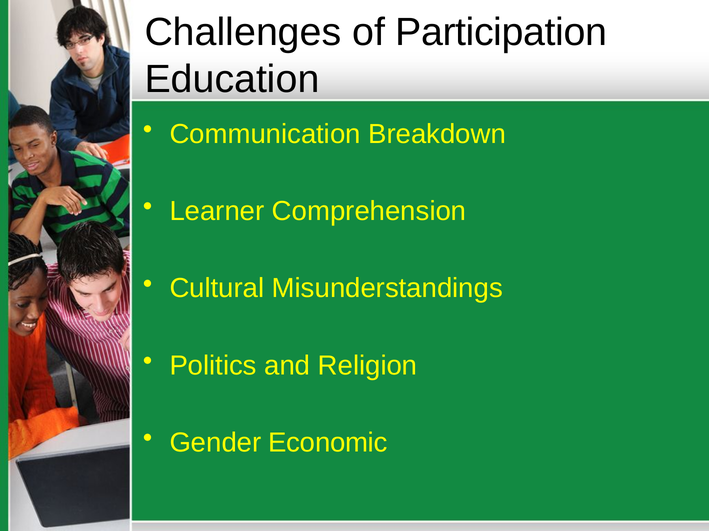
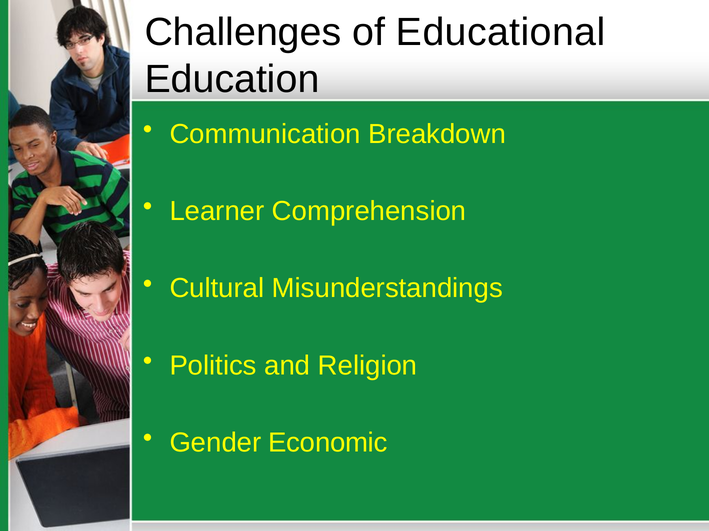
Participation: Participation -> Educational
